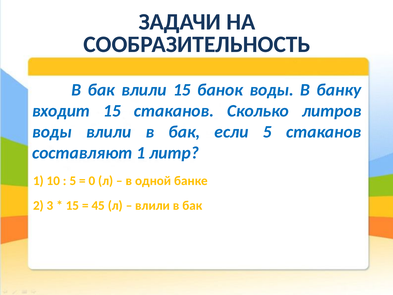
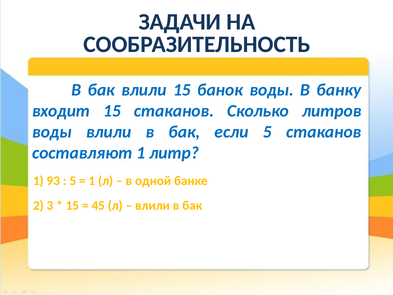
10: 10 -> 93
0 at (92, 181): 0 -> 1
